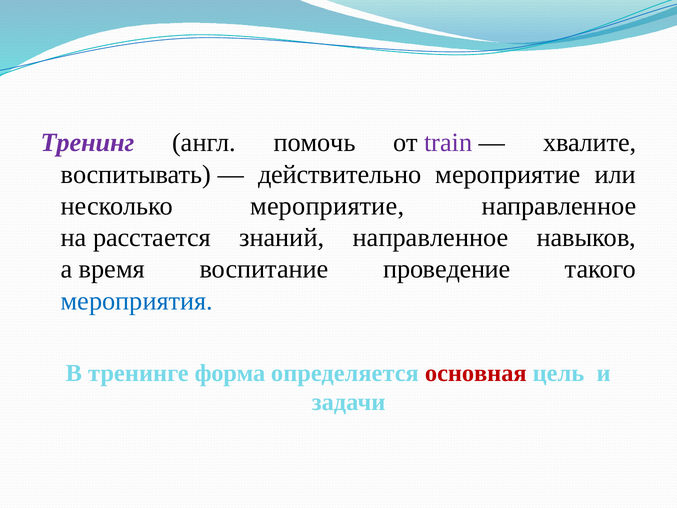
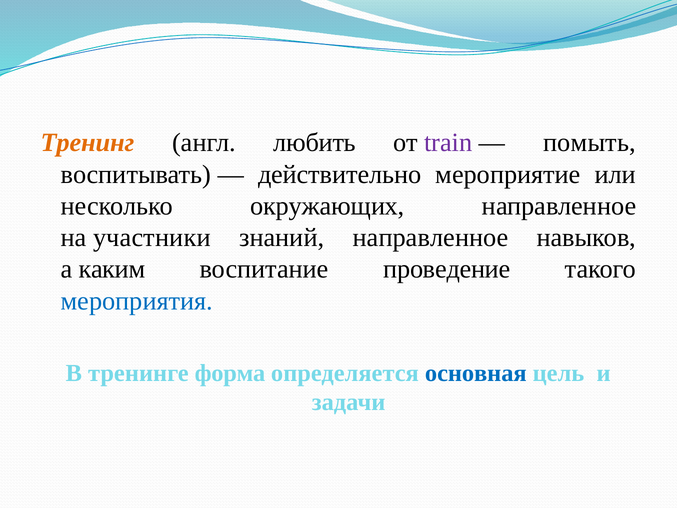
Тренинг colour: purple -> orange
помочь: помочь -> любить
хвалите: хвалите -> помыть
несколько мероприятие: мероприятие -> окружающих
расстается: расстается -> участники
время: время -> каким
основная colour: red -> blue
